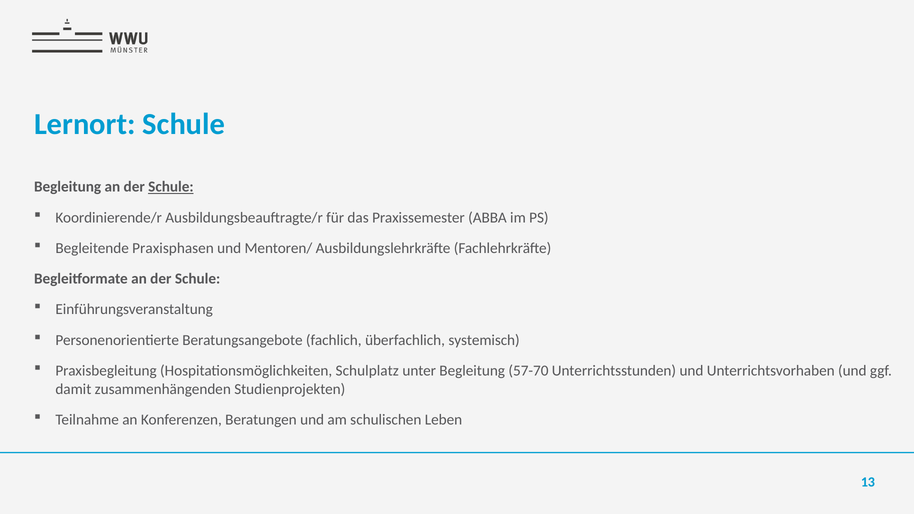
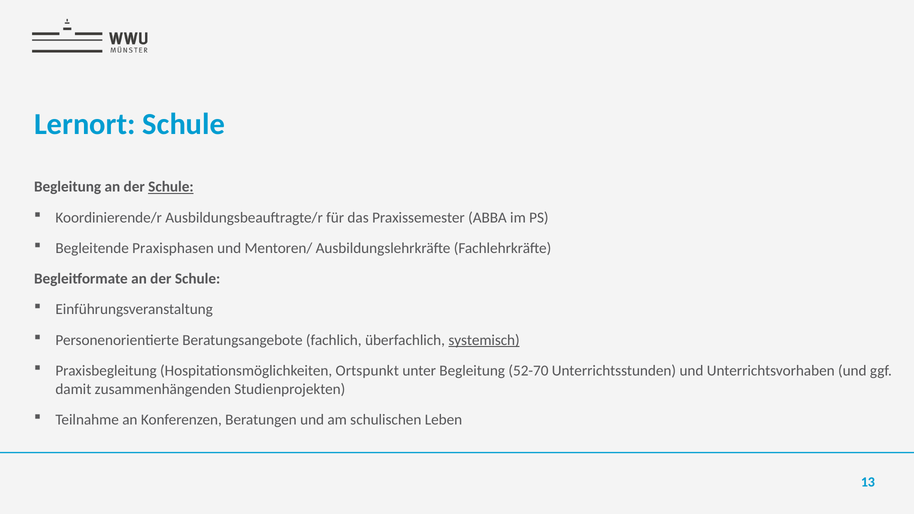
systemisch underline: none -> present
Schulplatz: Schulplatz -> Ortspunkt
57-70: 57-70 -> 52-70
